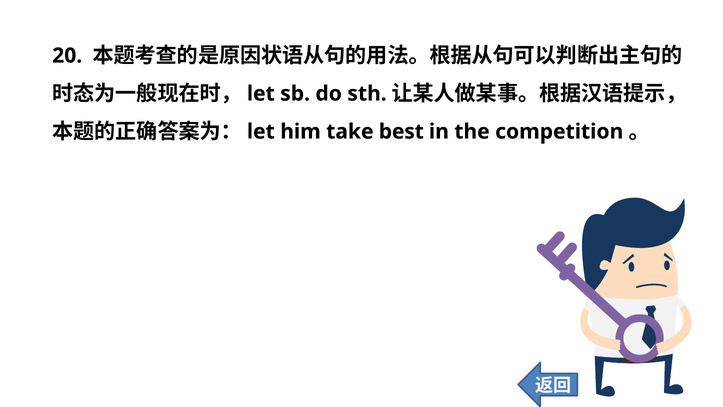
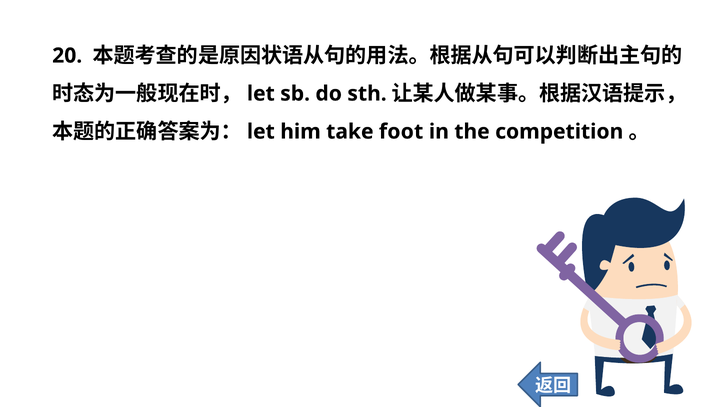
best: best -> foot
